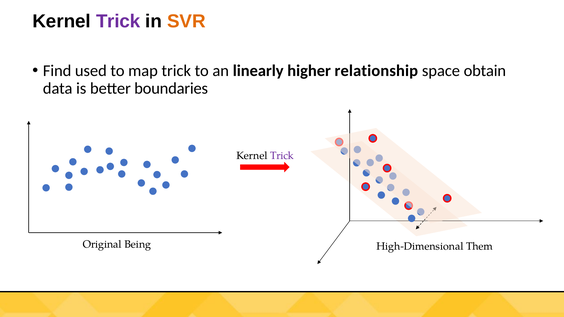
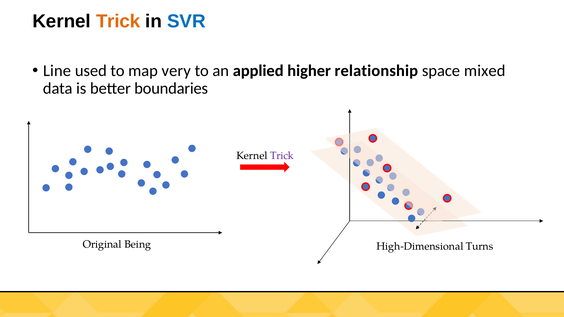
Trick at (118, 21) colour: purple -> orange
SVR colour: orange -> blue
Find: Find -> Line
map trick: trick -> very
linearly: linearly -> applied
obtain: obtain -> mixed
Them: Them -> Turns
